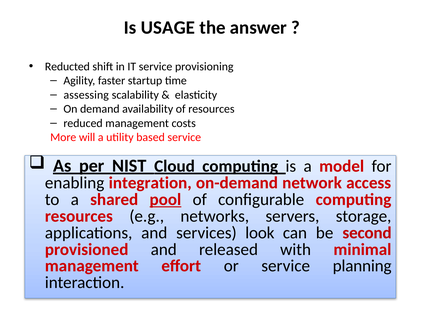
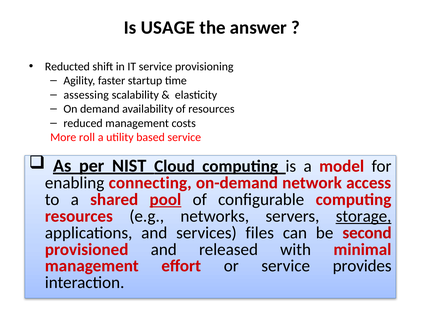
will: will -> roll
integration: integration -> connecting
storage underline: none -> present
look: look -> files
planning: planning -> provides
